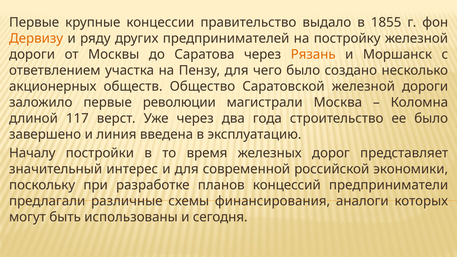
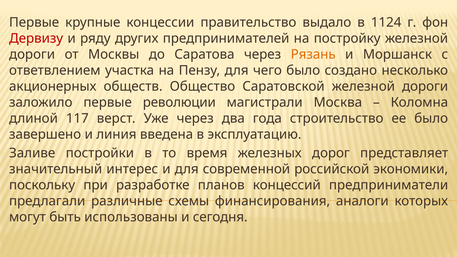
1855: 1855 -> 1124
Дервизу colour: orange -> red
Началу: Началу -> Заливе
